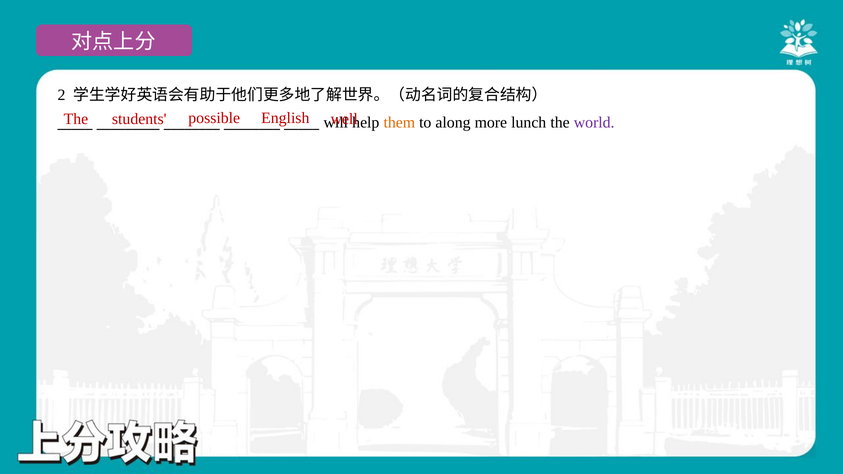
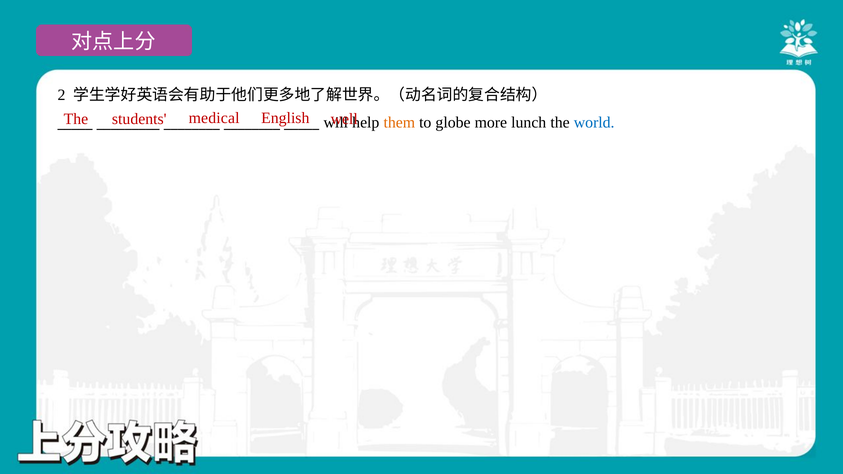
possible: possible -> medical
along: along -> globe
world colour: purple -> blue
